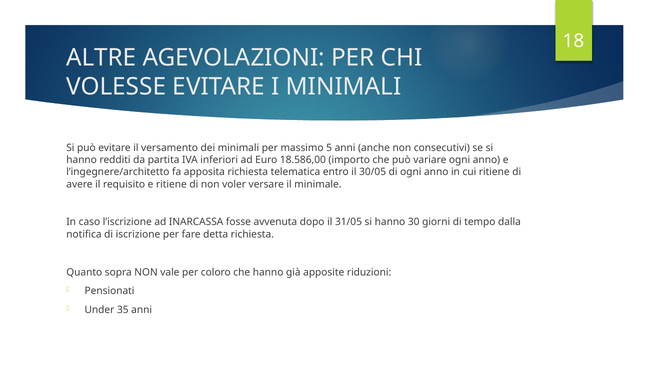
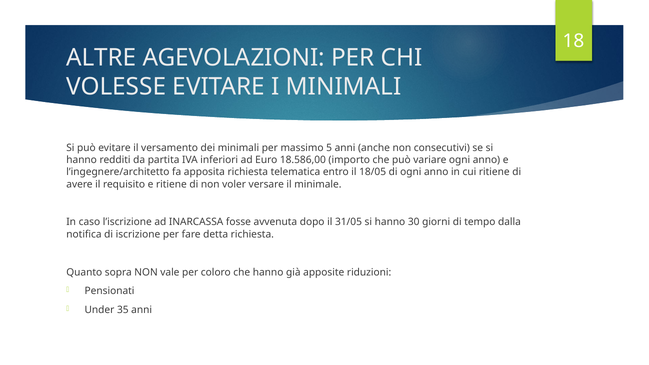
30/05: 30/05 -> 18/05
